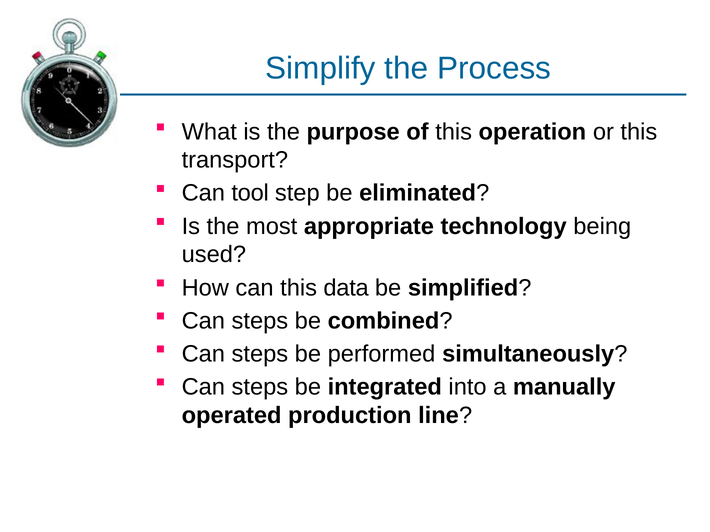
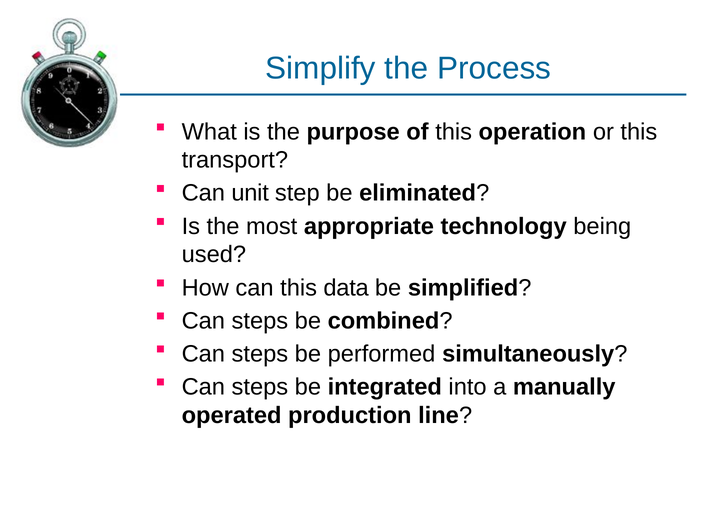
tool: tool -> unit
